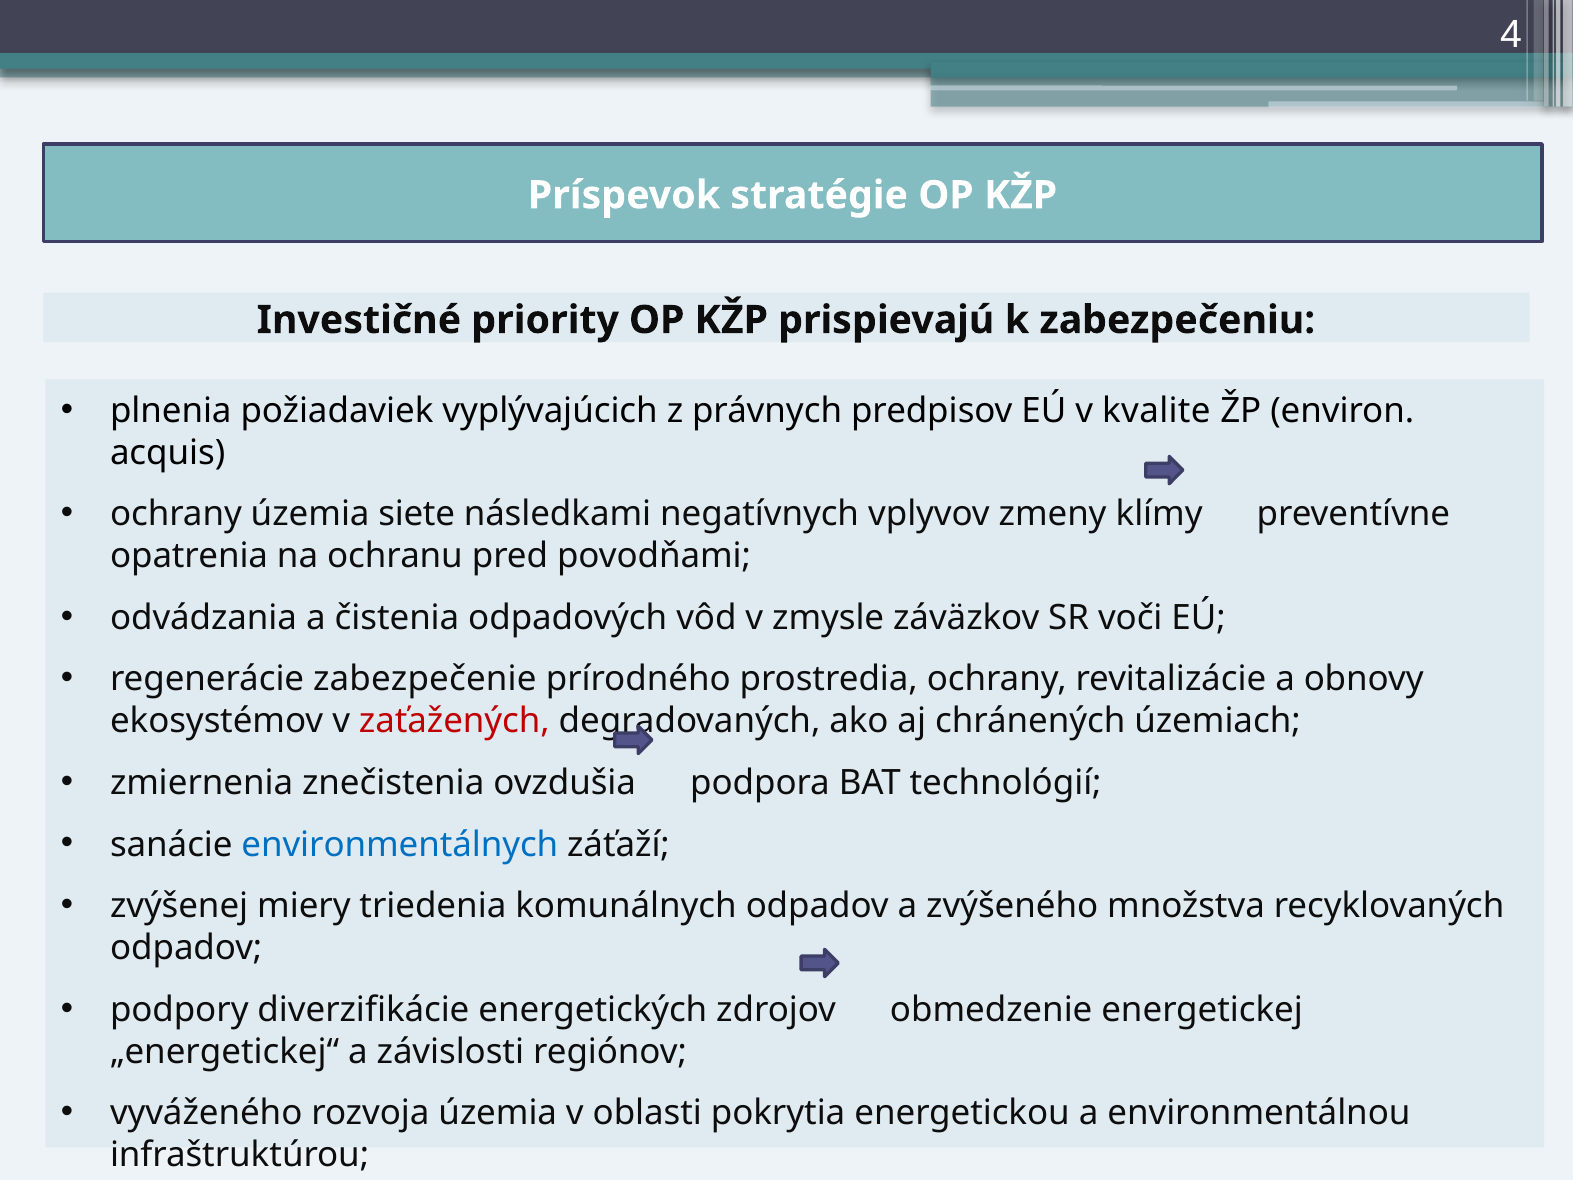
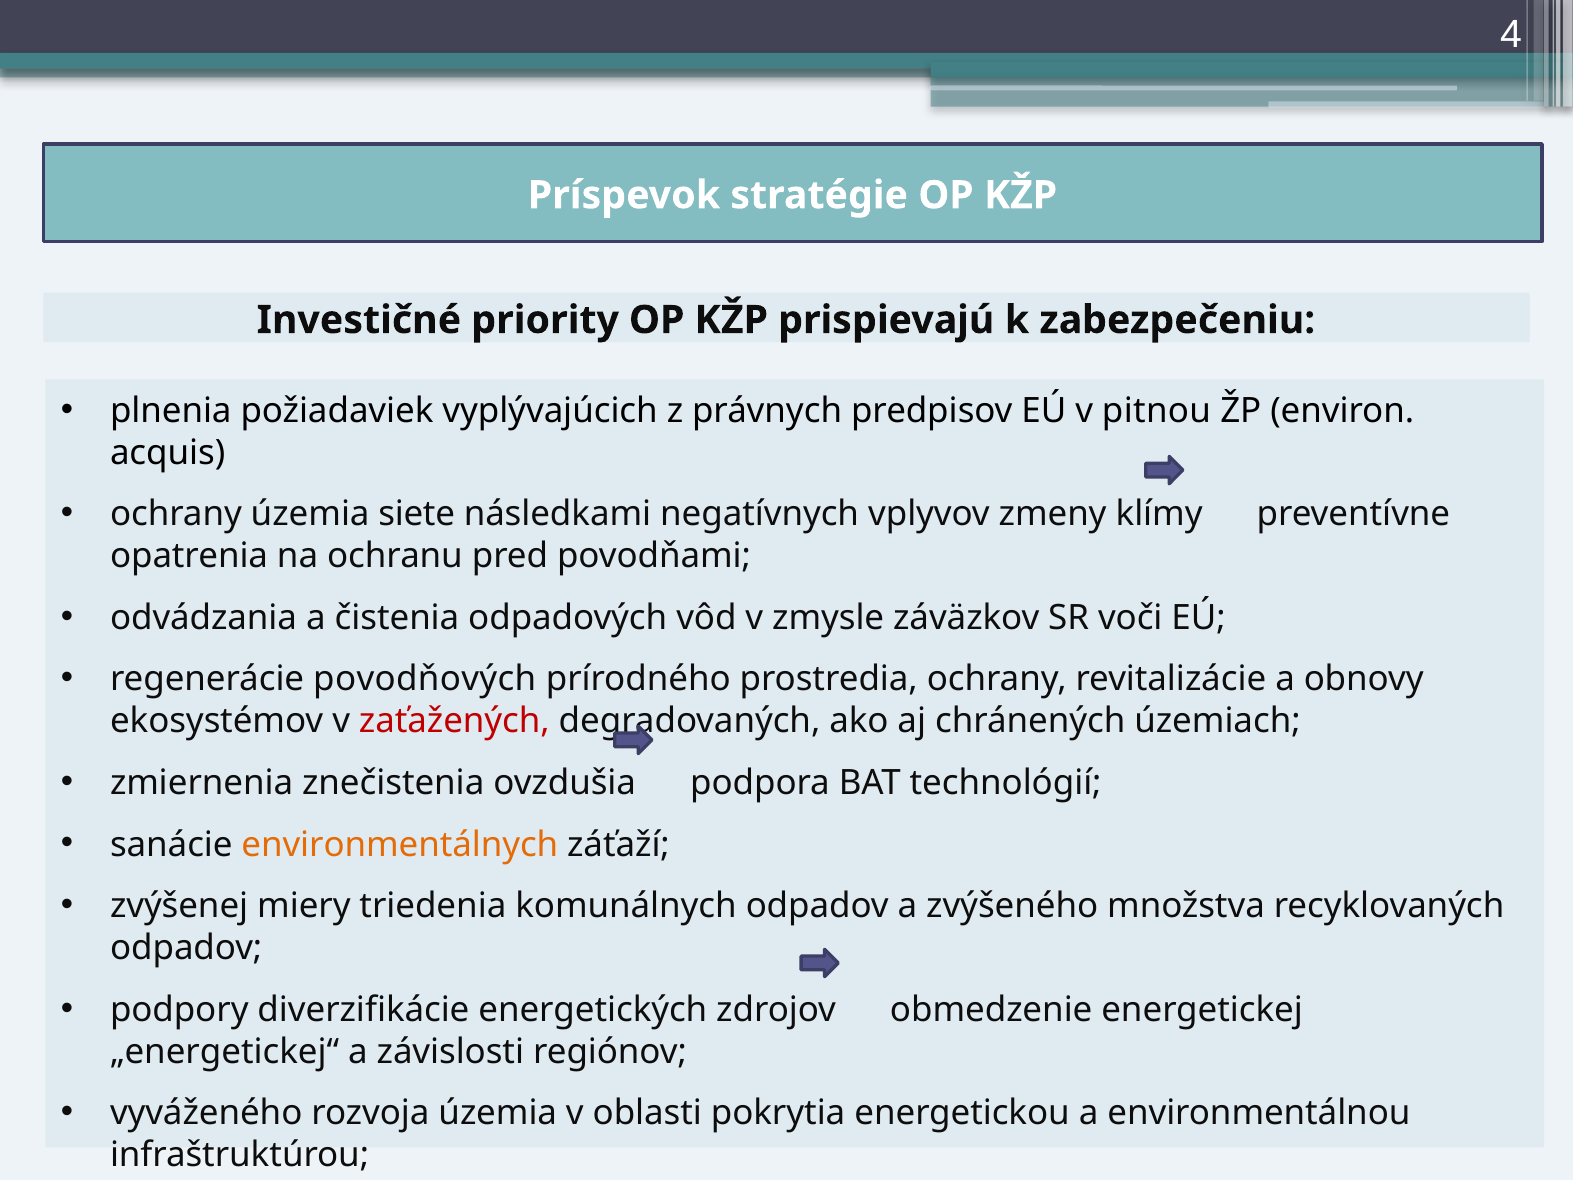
kvalite: kvalite -> pitnou
zabezpečenie: zabezpečenie -> povodňových
environmentálnych colour: blue -> orange
